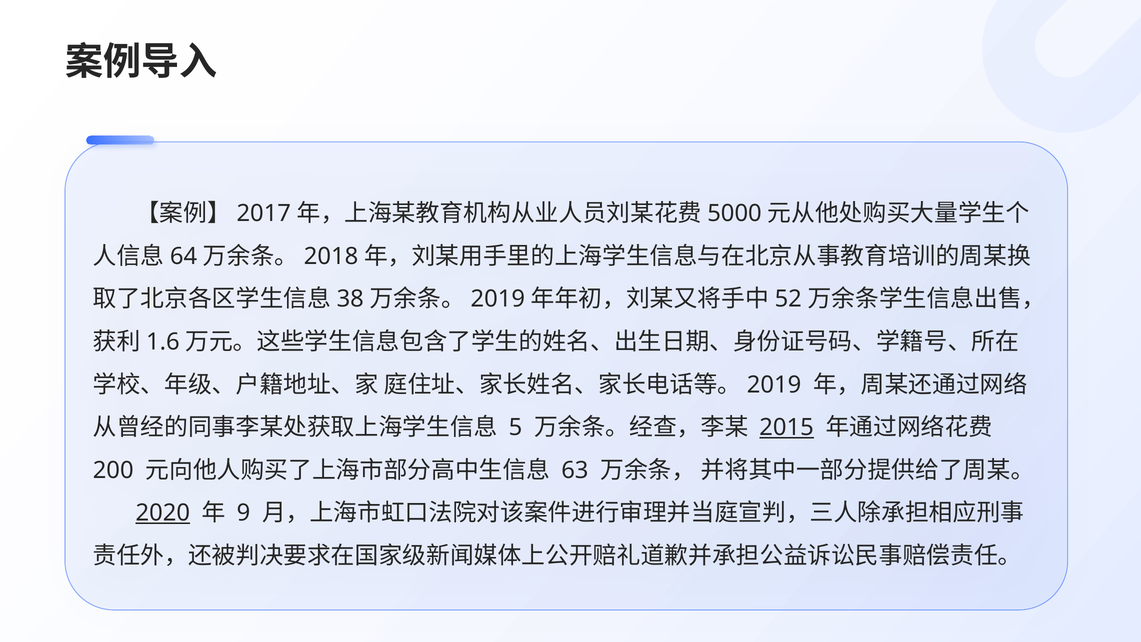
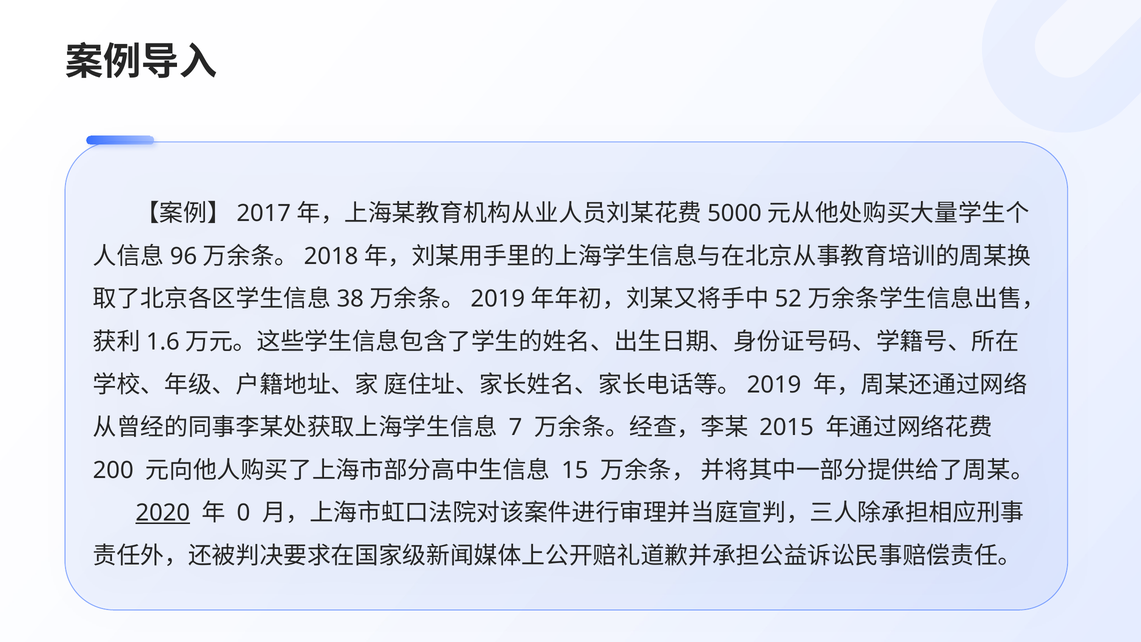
64: 64 -> 96
5: 5 -> 7
2015 underline: present -> none
63: 63 -> 15
9: 9 -> 0
